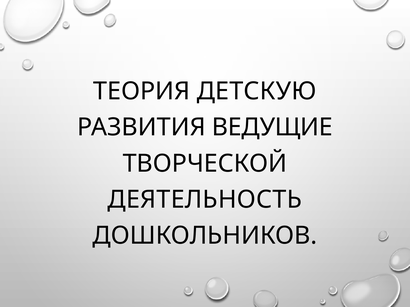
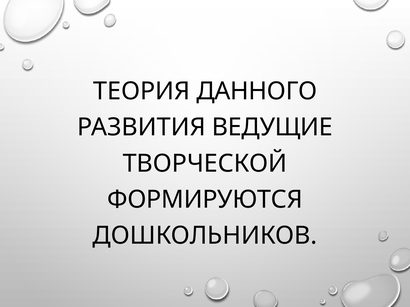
ДЕТСКУЮ: ДЕТСКУЮ -> ДАННОГО
ДЕЯТЕЛЬНОСТЬ: ДЕЯТЕЛЬНОСТЬ -> ФОРМИРУЮТСЯ
